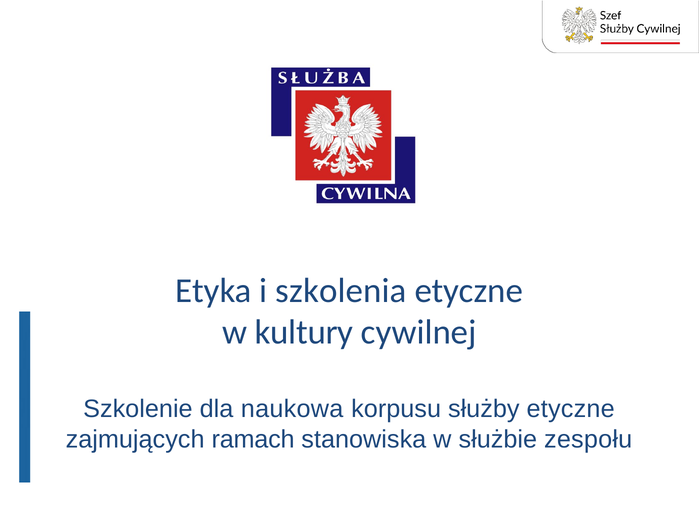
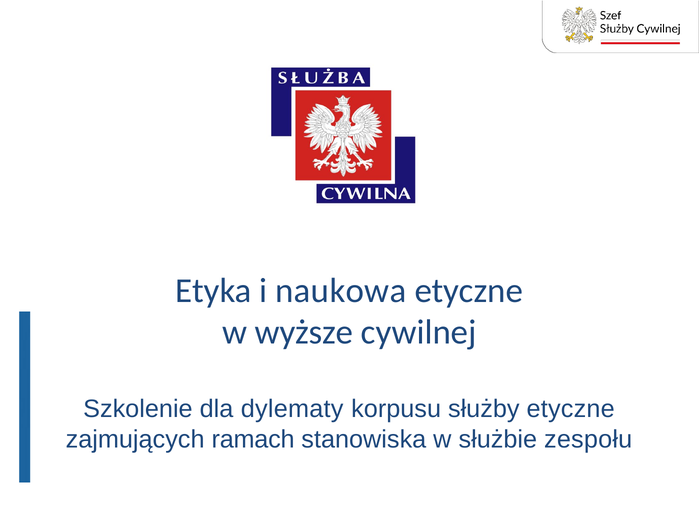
szkolenia: szkolenia -> naukowa
kultury: kultury -> wyższe
naukowa: naukowa -> dylematy
